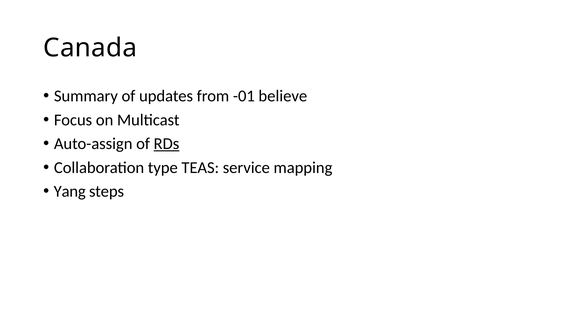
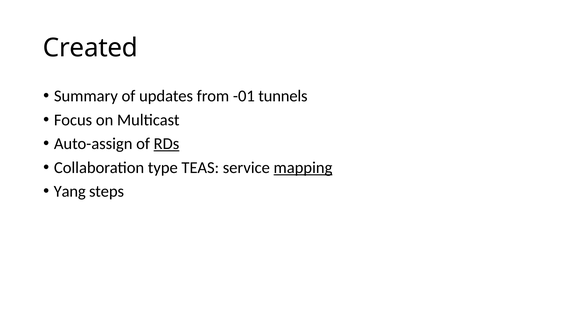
Canada: Canada -> Created
believe: believe -> tunnels
mapping underline: none -> present
